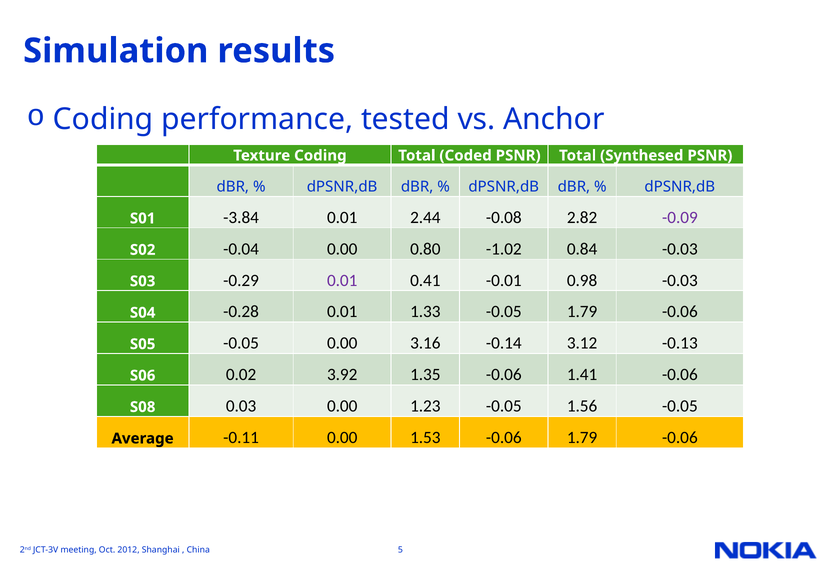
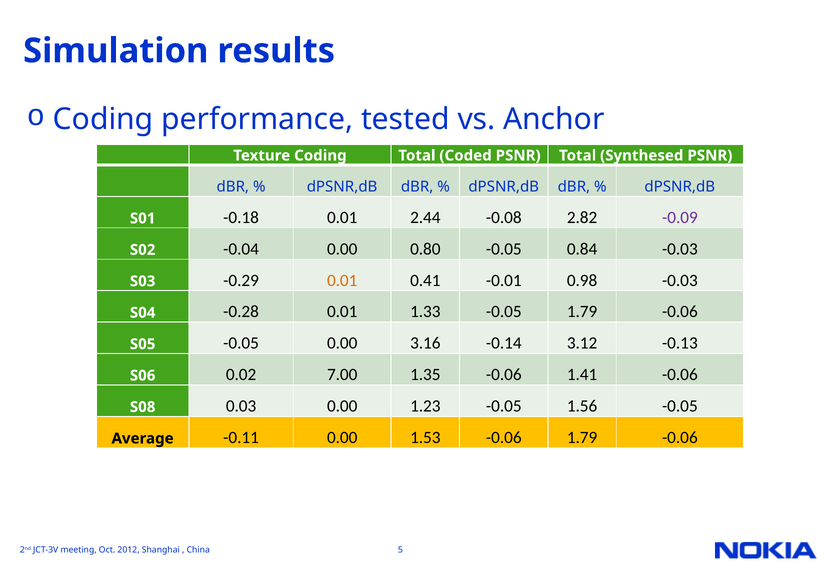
-3.84: -3.84 -> -0.18
0.80 -1.02: -1.02 -> -0.05
0.01 at (342, 280) colour: purple -> orange
3.92: 3.92 -> 7.00
